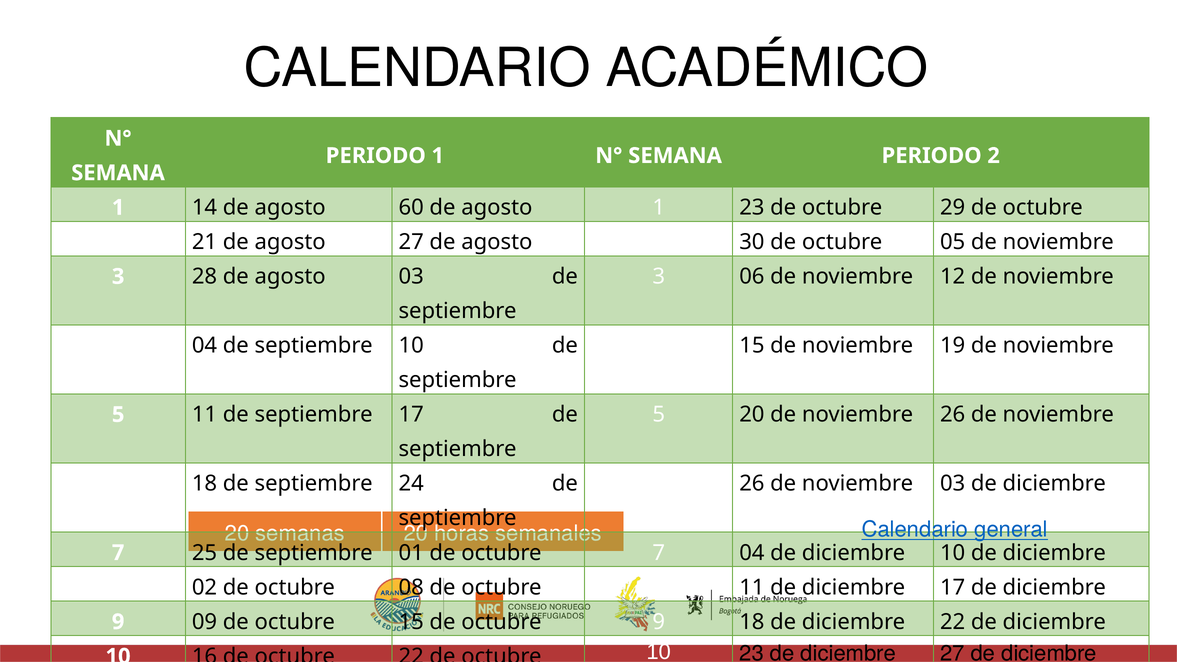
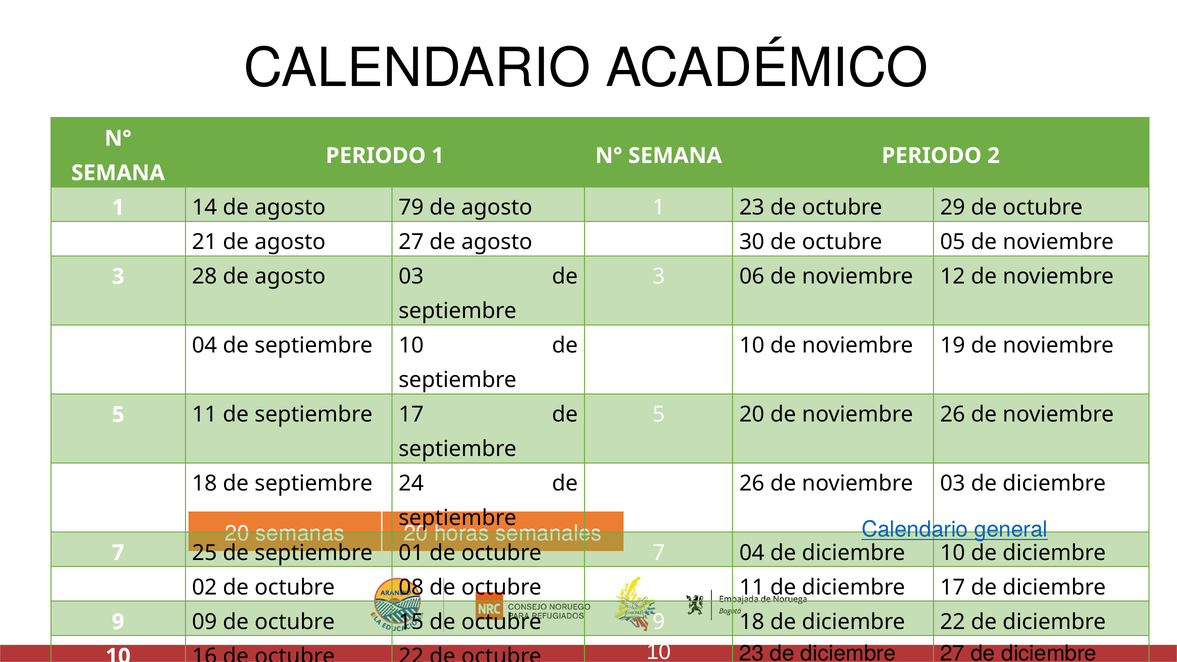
60: 60 -> 79
4 15: 15 -> 10
